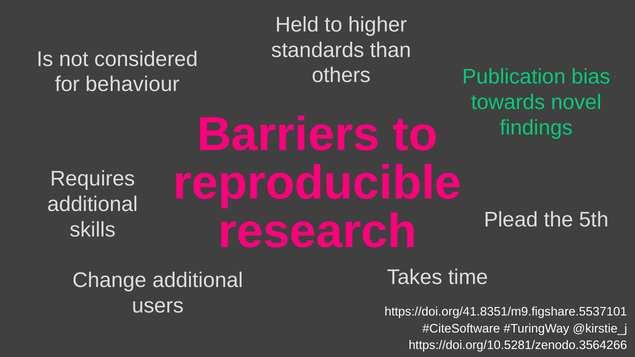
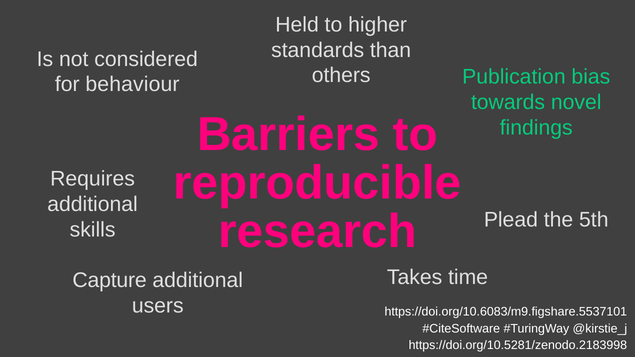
Change: Change -> Capture
https://doi.org/41.8351/m9.figshare.5537101: https://doi.org/41.8351/m9.figshare.5537101 -> https://doi.org/10.6083/m9.figshare.5537101
https://doi.org/10.5281/zenodo.3564266: https://doi.org/10.5281/zenodo.3564266 -> https://doi.org/10.5281/zenodo.2183998
